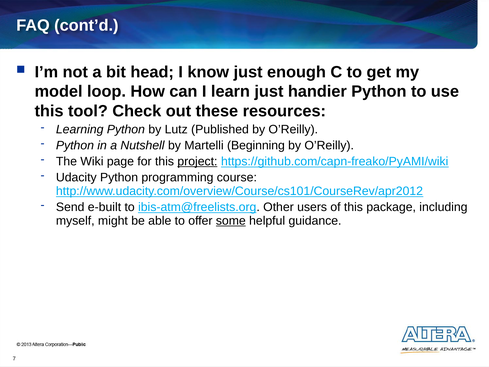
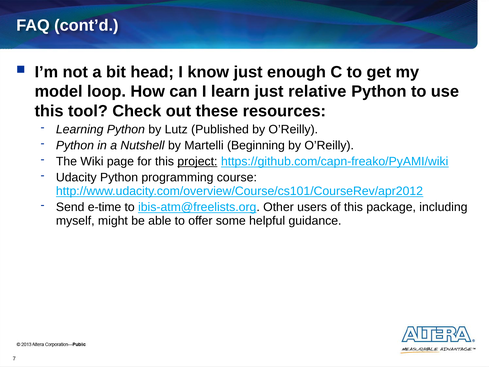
handier: handier -> relative
e-built: e-built -> e-time
some underline: present -> none
